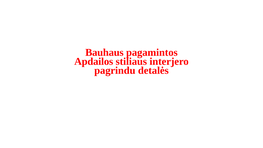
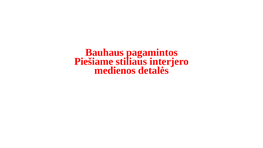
Apdailos: Apdailos -> Piešiame
pagrindu: pagrindu -> medienos
